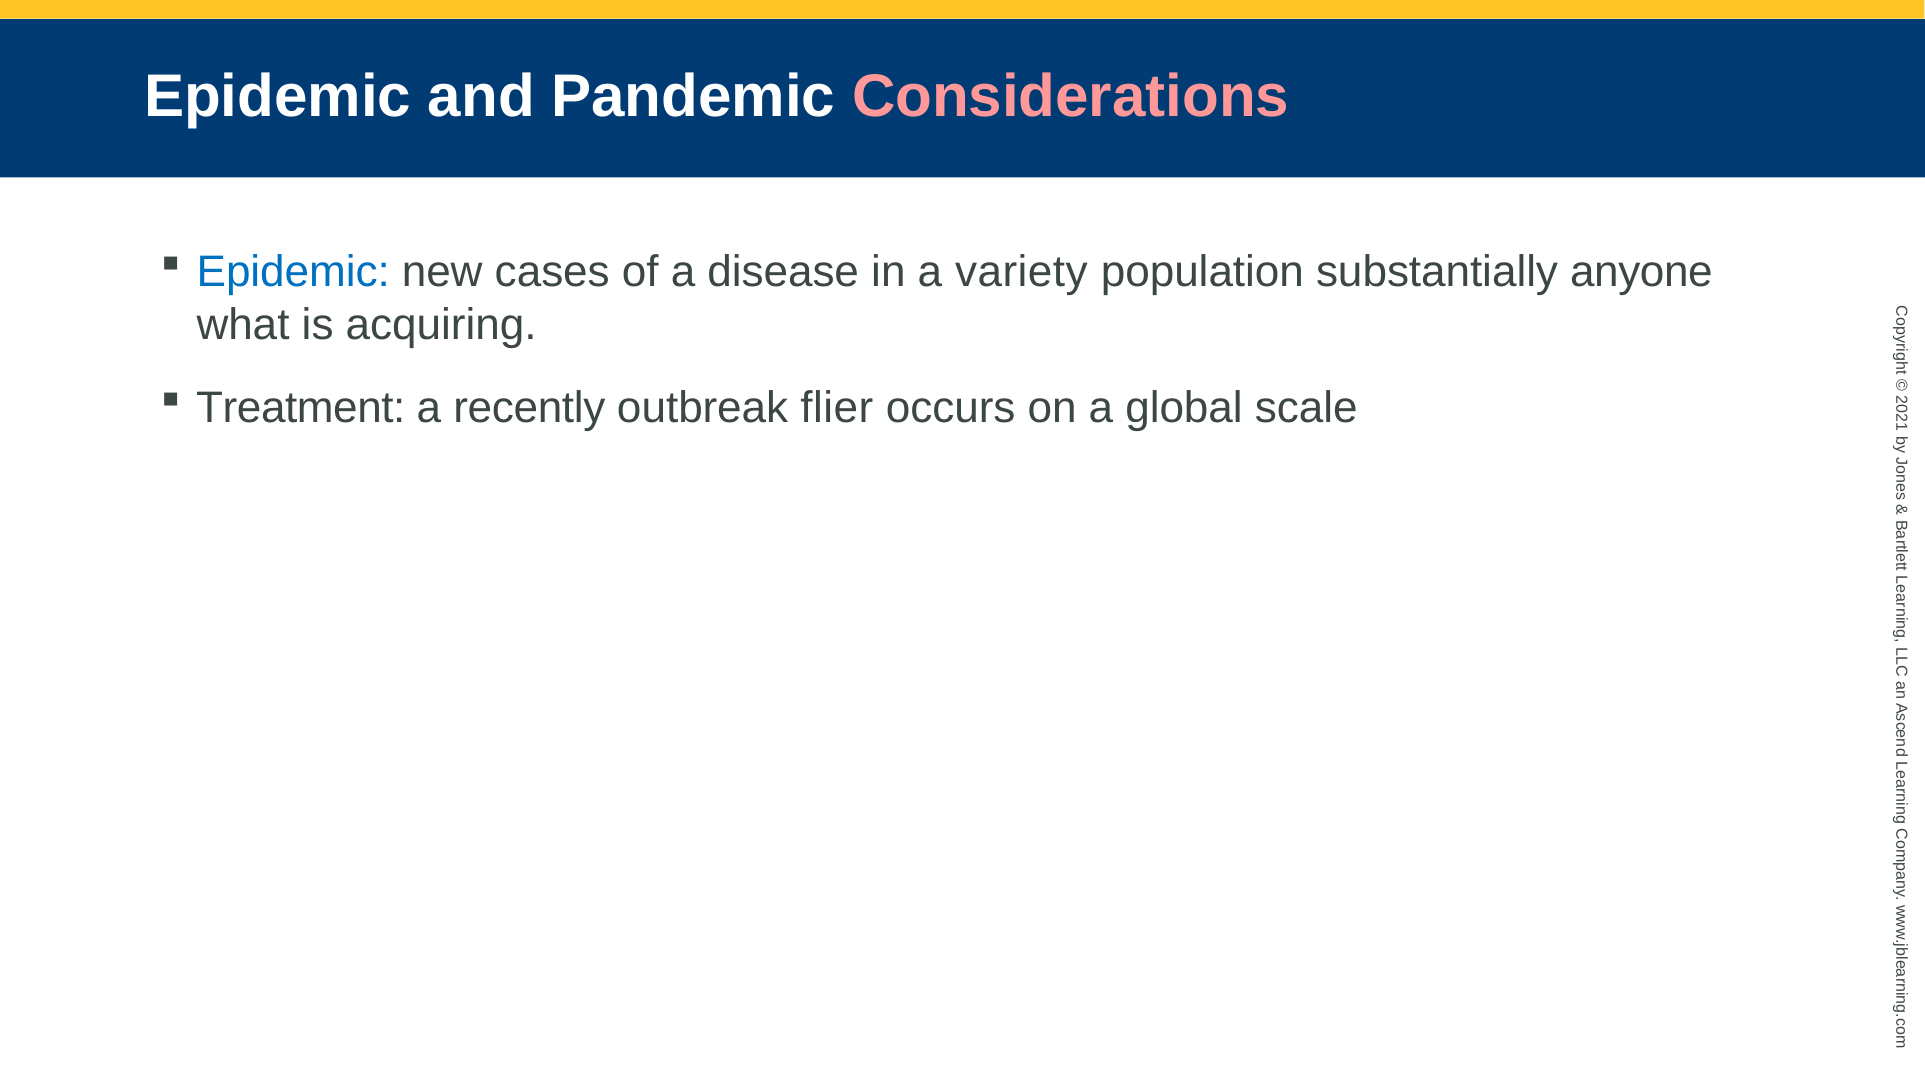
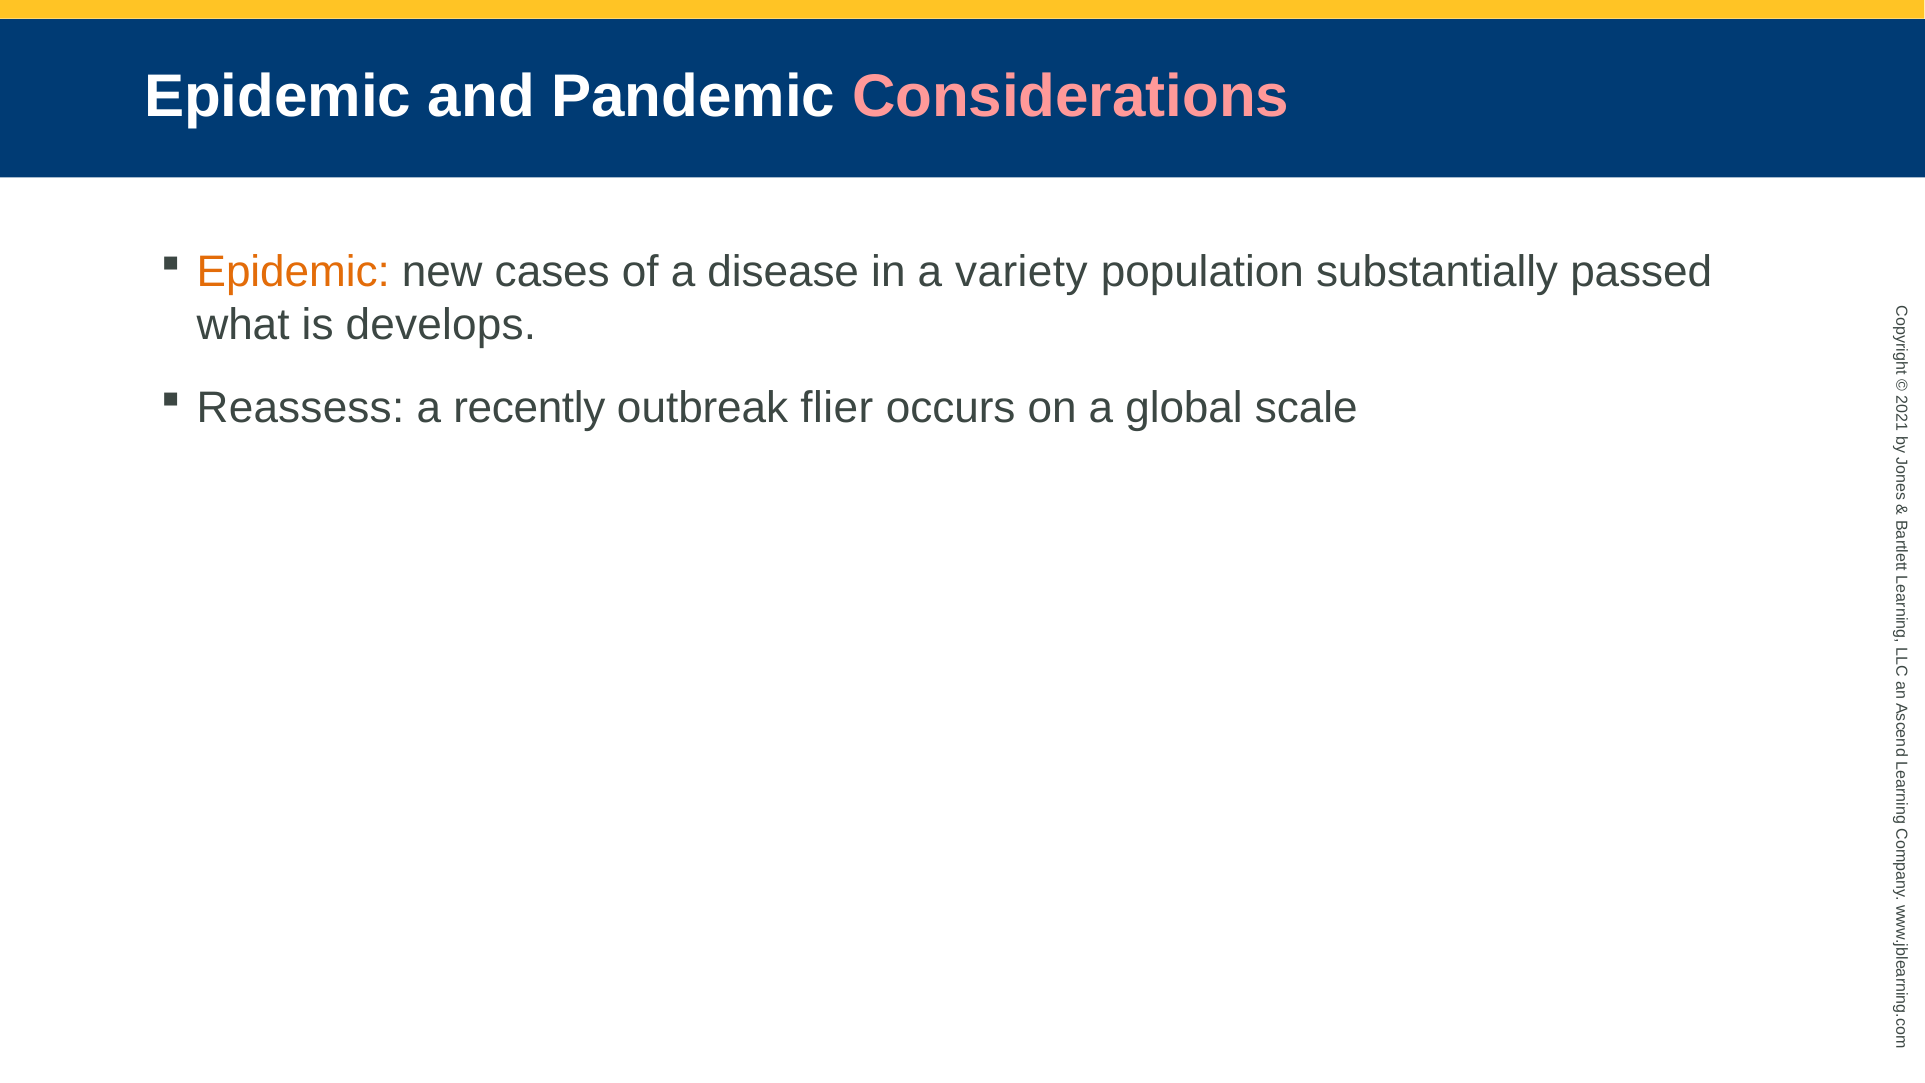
Epidemic at (293, 272) colour: blue -> orange
anyone: anyone -> passed
acquiring: acquiring -> develops
Treatment: Treatment -> Reassess
